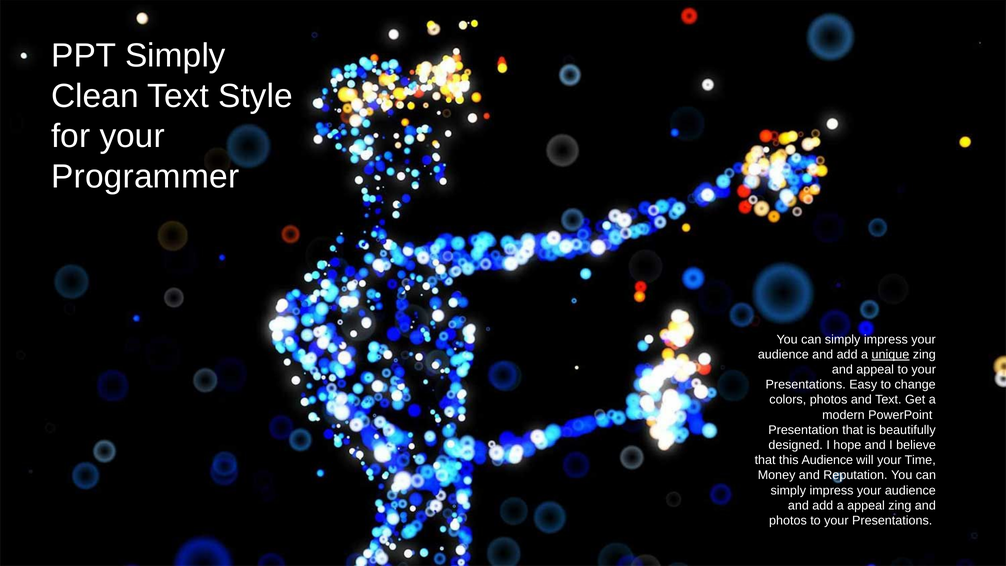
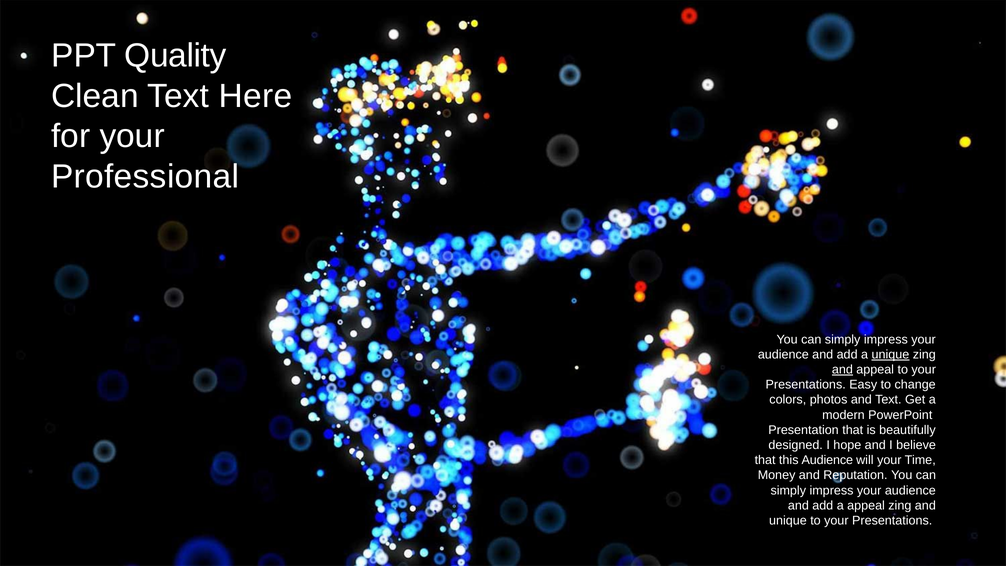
PPT Simply: Simply -> Quality
Style: Style -> Here
Programmer: Programmer -> Professional
and at (842, 370) underline: none -> present
photos at (788, 520): photos -> unique
